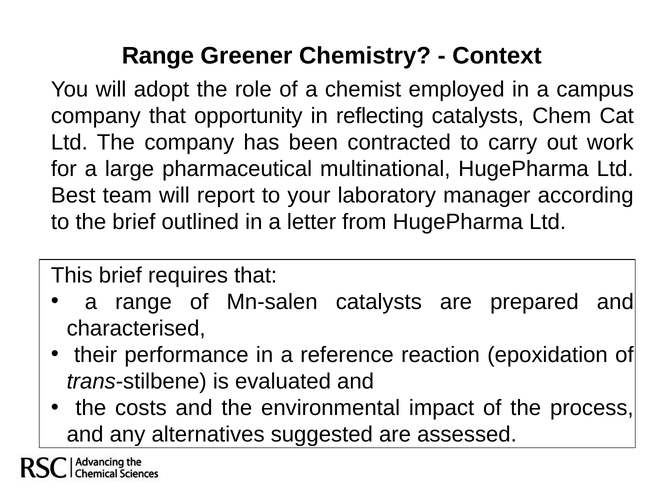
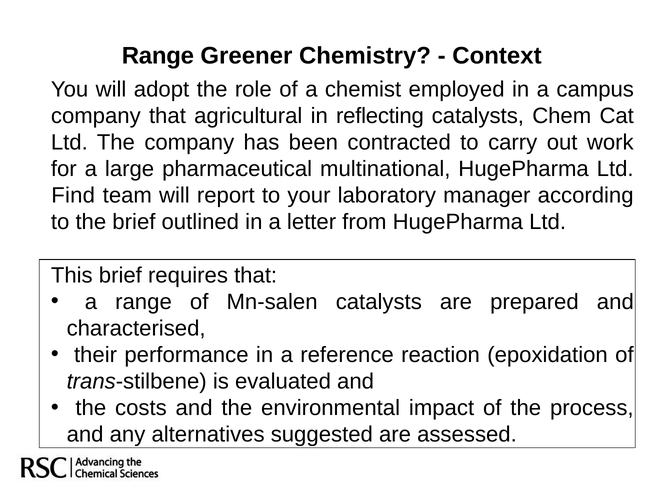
opportunity: opportunity -> agricultural
Best: Best -> Find
